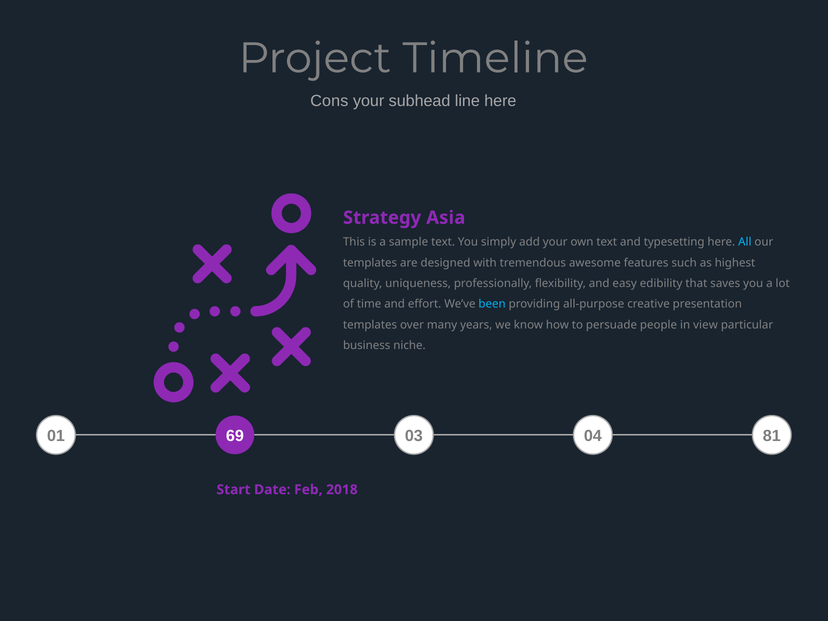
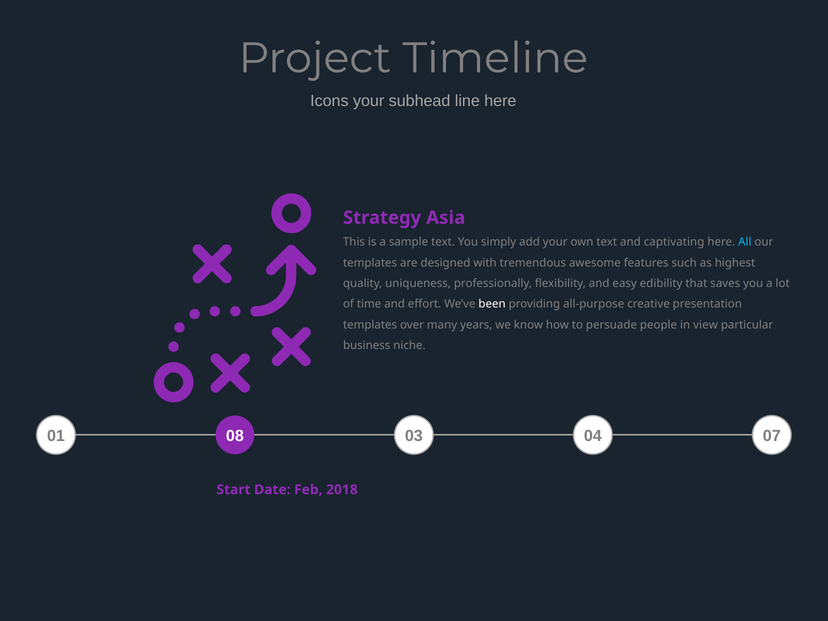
Cons: Cons -> Icons
typesetting: typesetting -> captivating
been colour: light blue -> white
69: 69 -> 08
81: 81 -> 07
